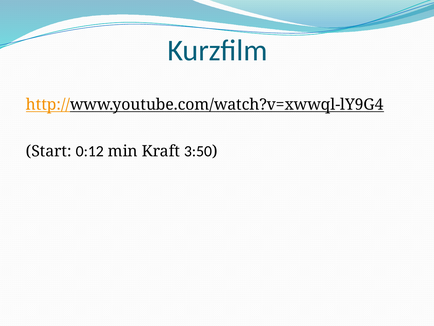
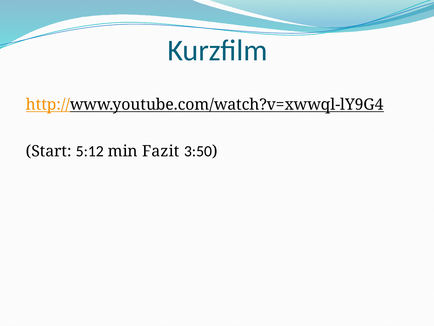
0:12: 0:12 -> 5:12
Kraft: Kraft -> Fazit
